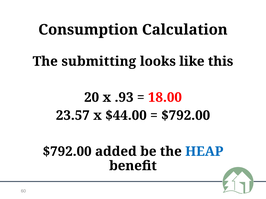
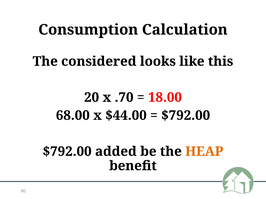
submitting: submitting -> considered
.93: .93 -> .70
23.57: 23.57 -> 68.00
HEAP colour: blue -> orange
